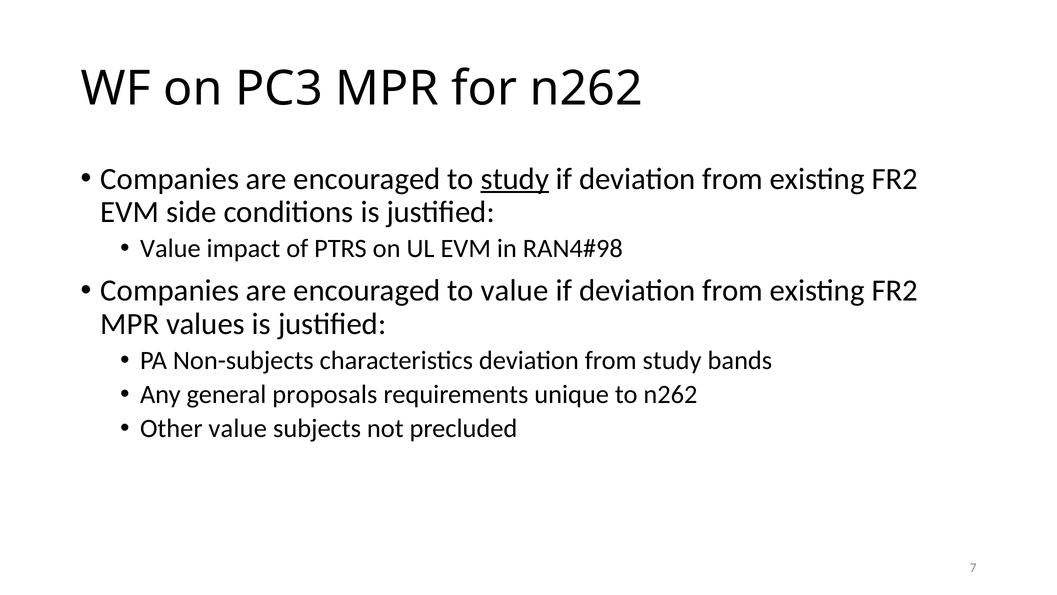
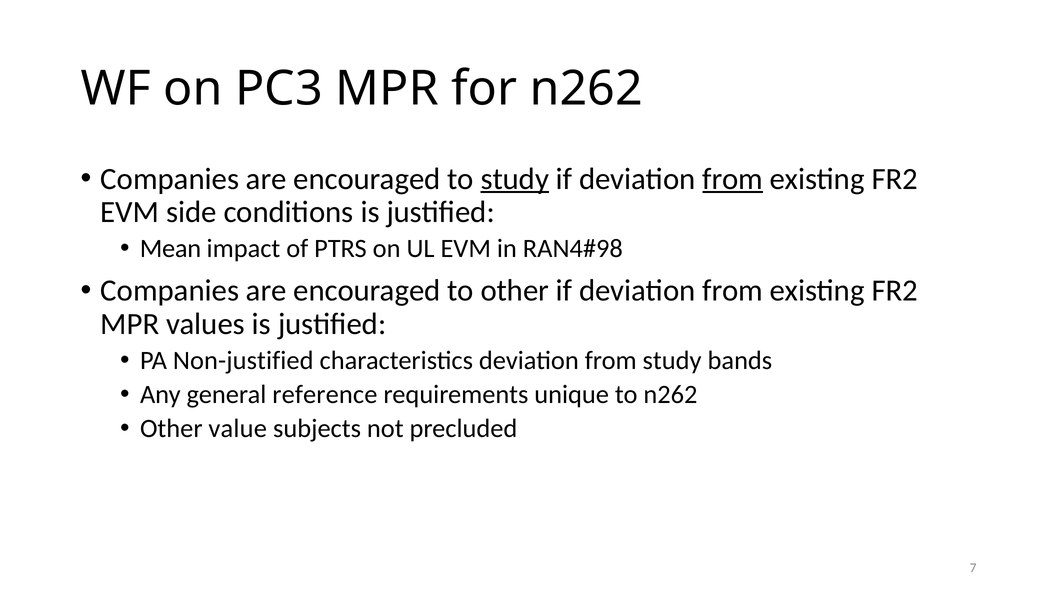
from at (733, 179) underline: none -> present
Value at (170, 248): Value -> Mean
to value: value -> other
Non-subjects: Non-subjects -> Non-justified
proposals: proposals -> reference
